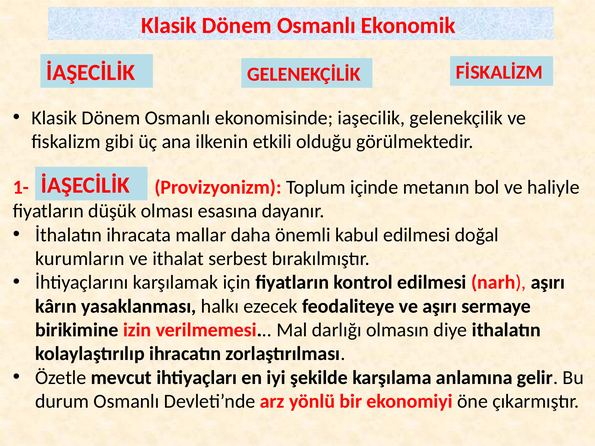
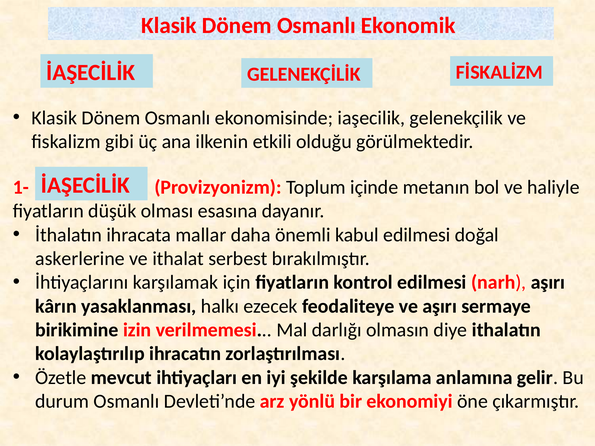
kurumların: kurumların -> askerlerine
